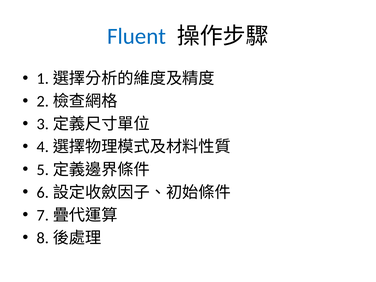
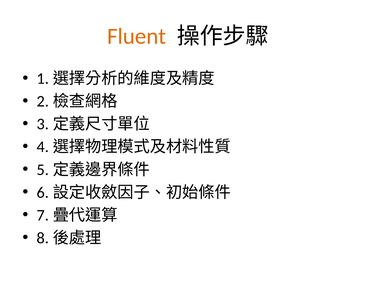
Fluent colour: blue -> orange
